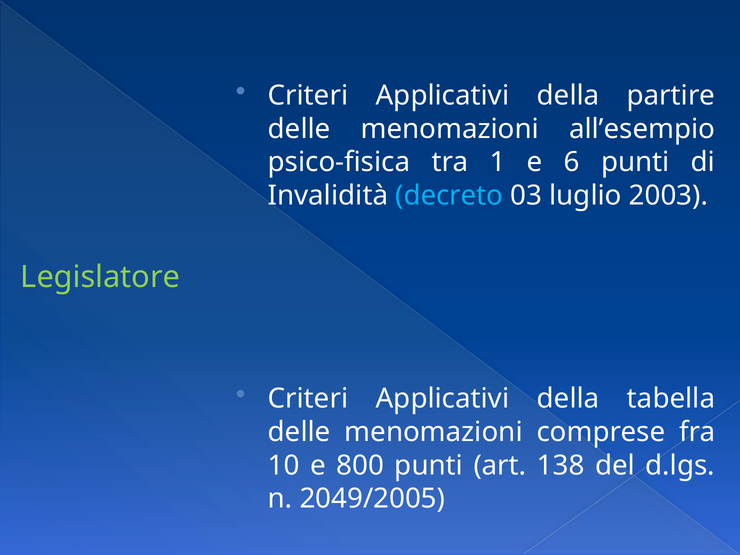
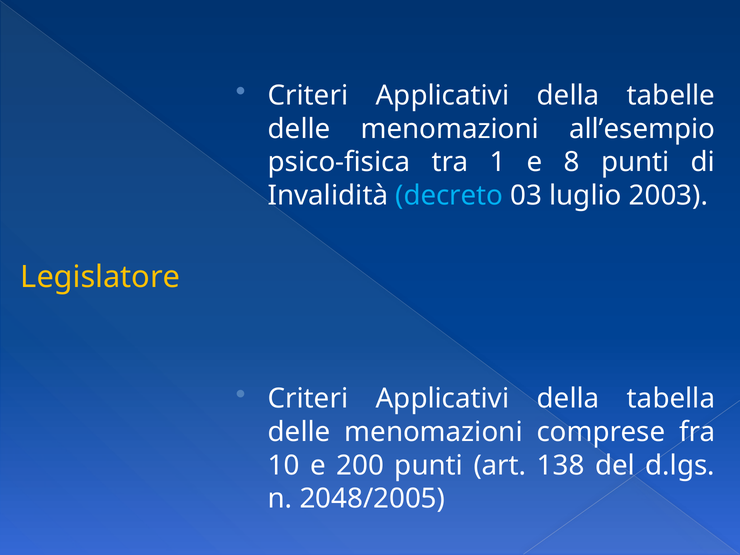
partire: partire -> tabelle
6: 6 -> 8
Legislatore colour: light green -> yellow
800: 800 -> 200
2049/2005: 2049/2005 -> 2048/2005
